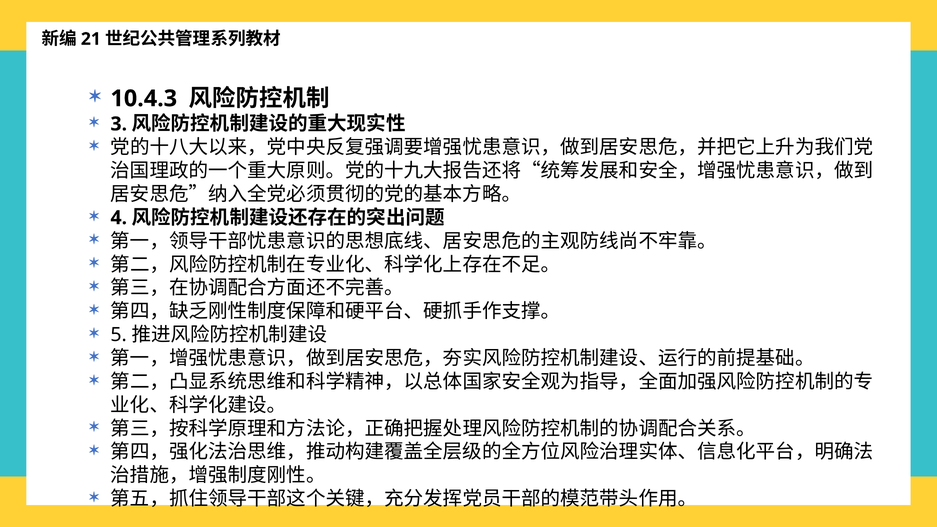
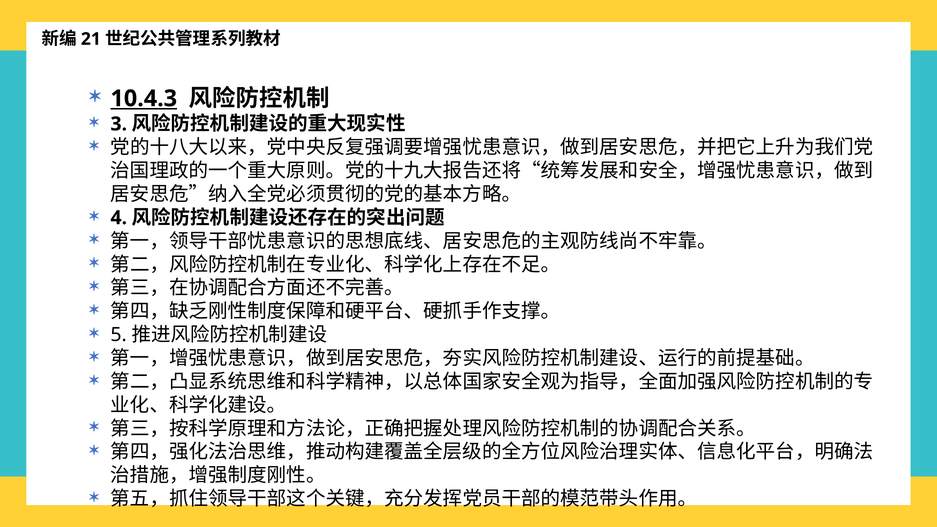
10.4.3 underline: none -> present
